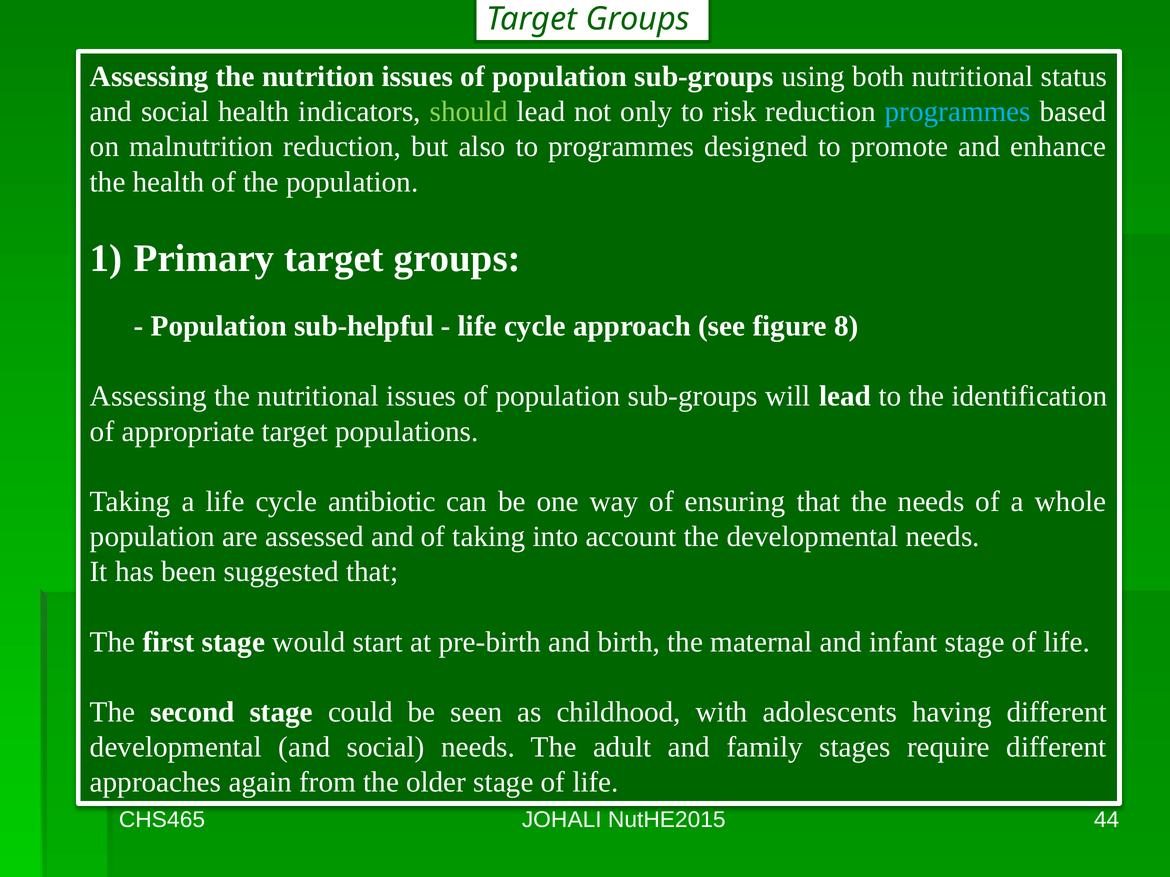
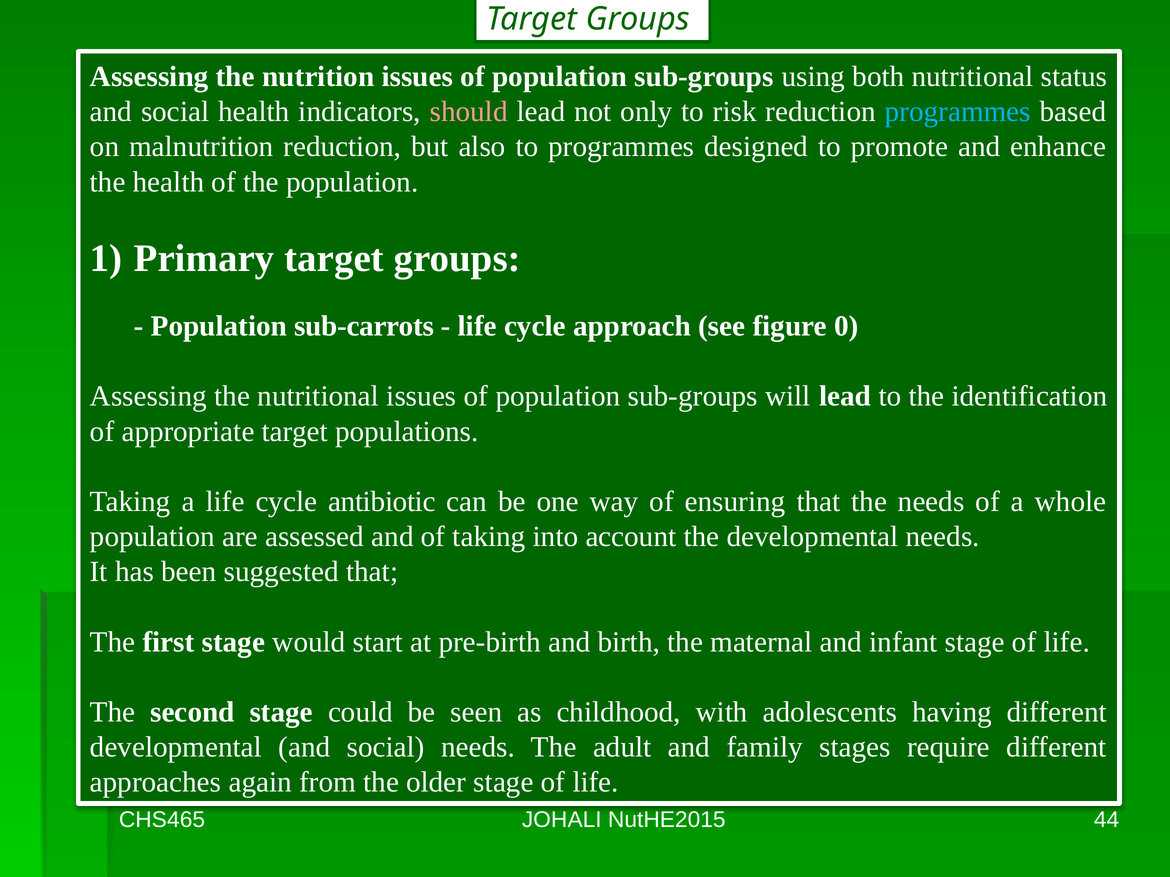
should colour: light green -> pink
sub-helpful: sub-helpful -> sub-carrots
8: 8 -> 0
